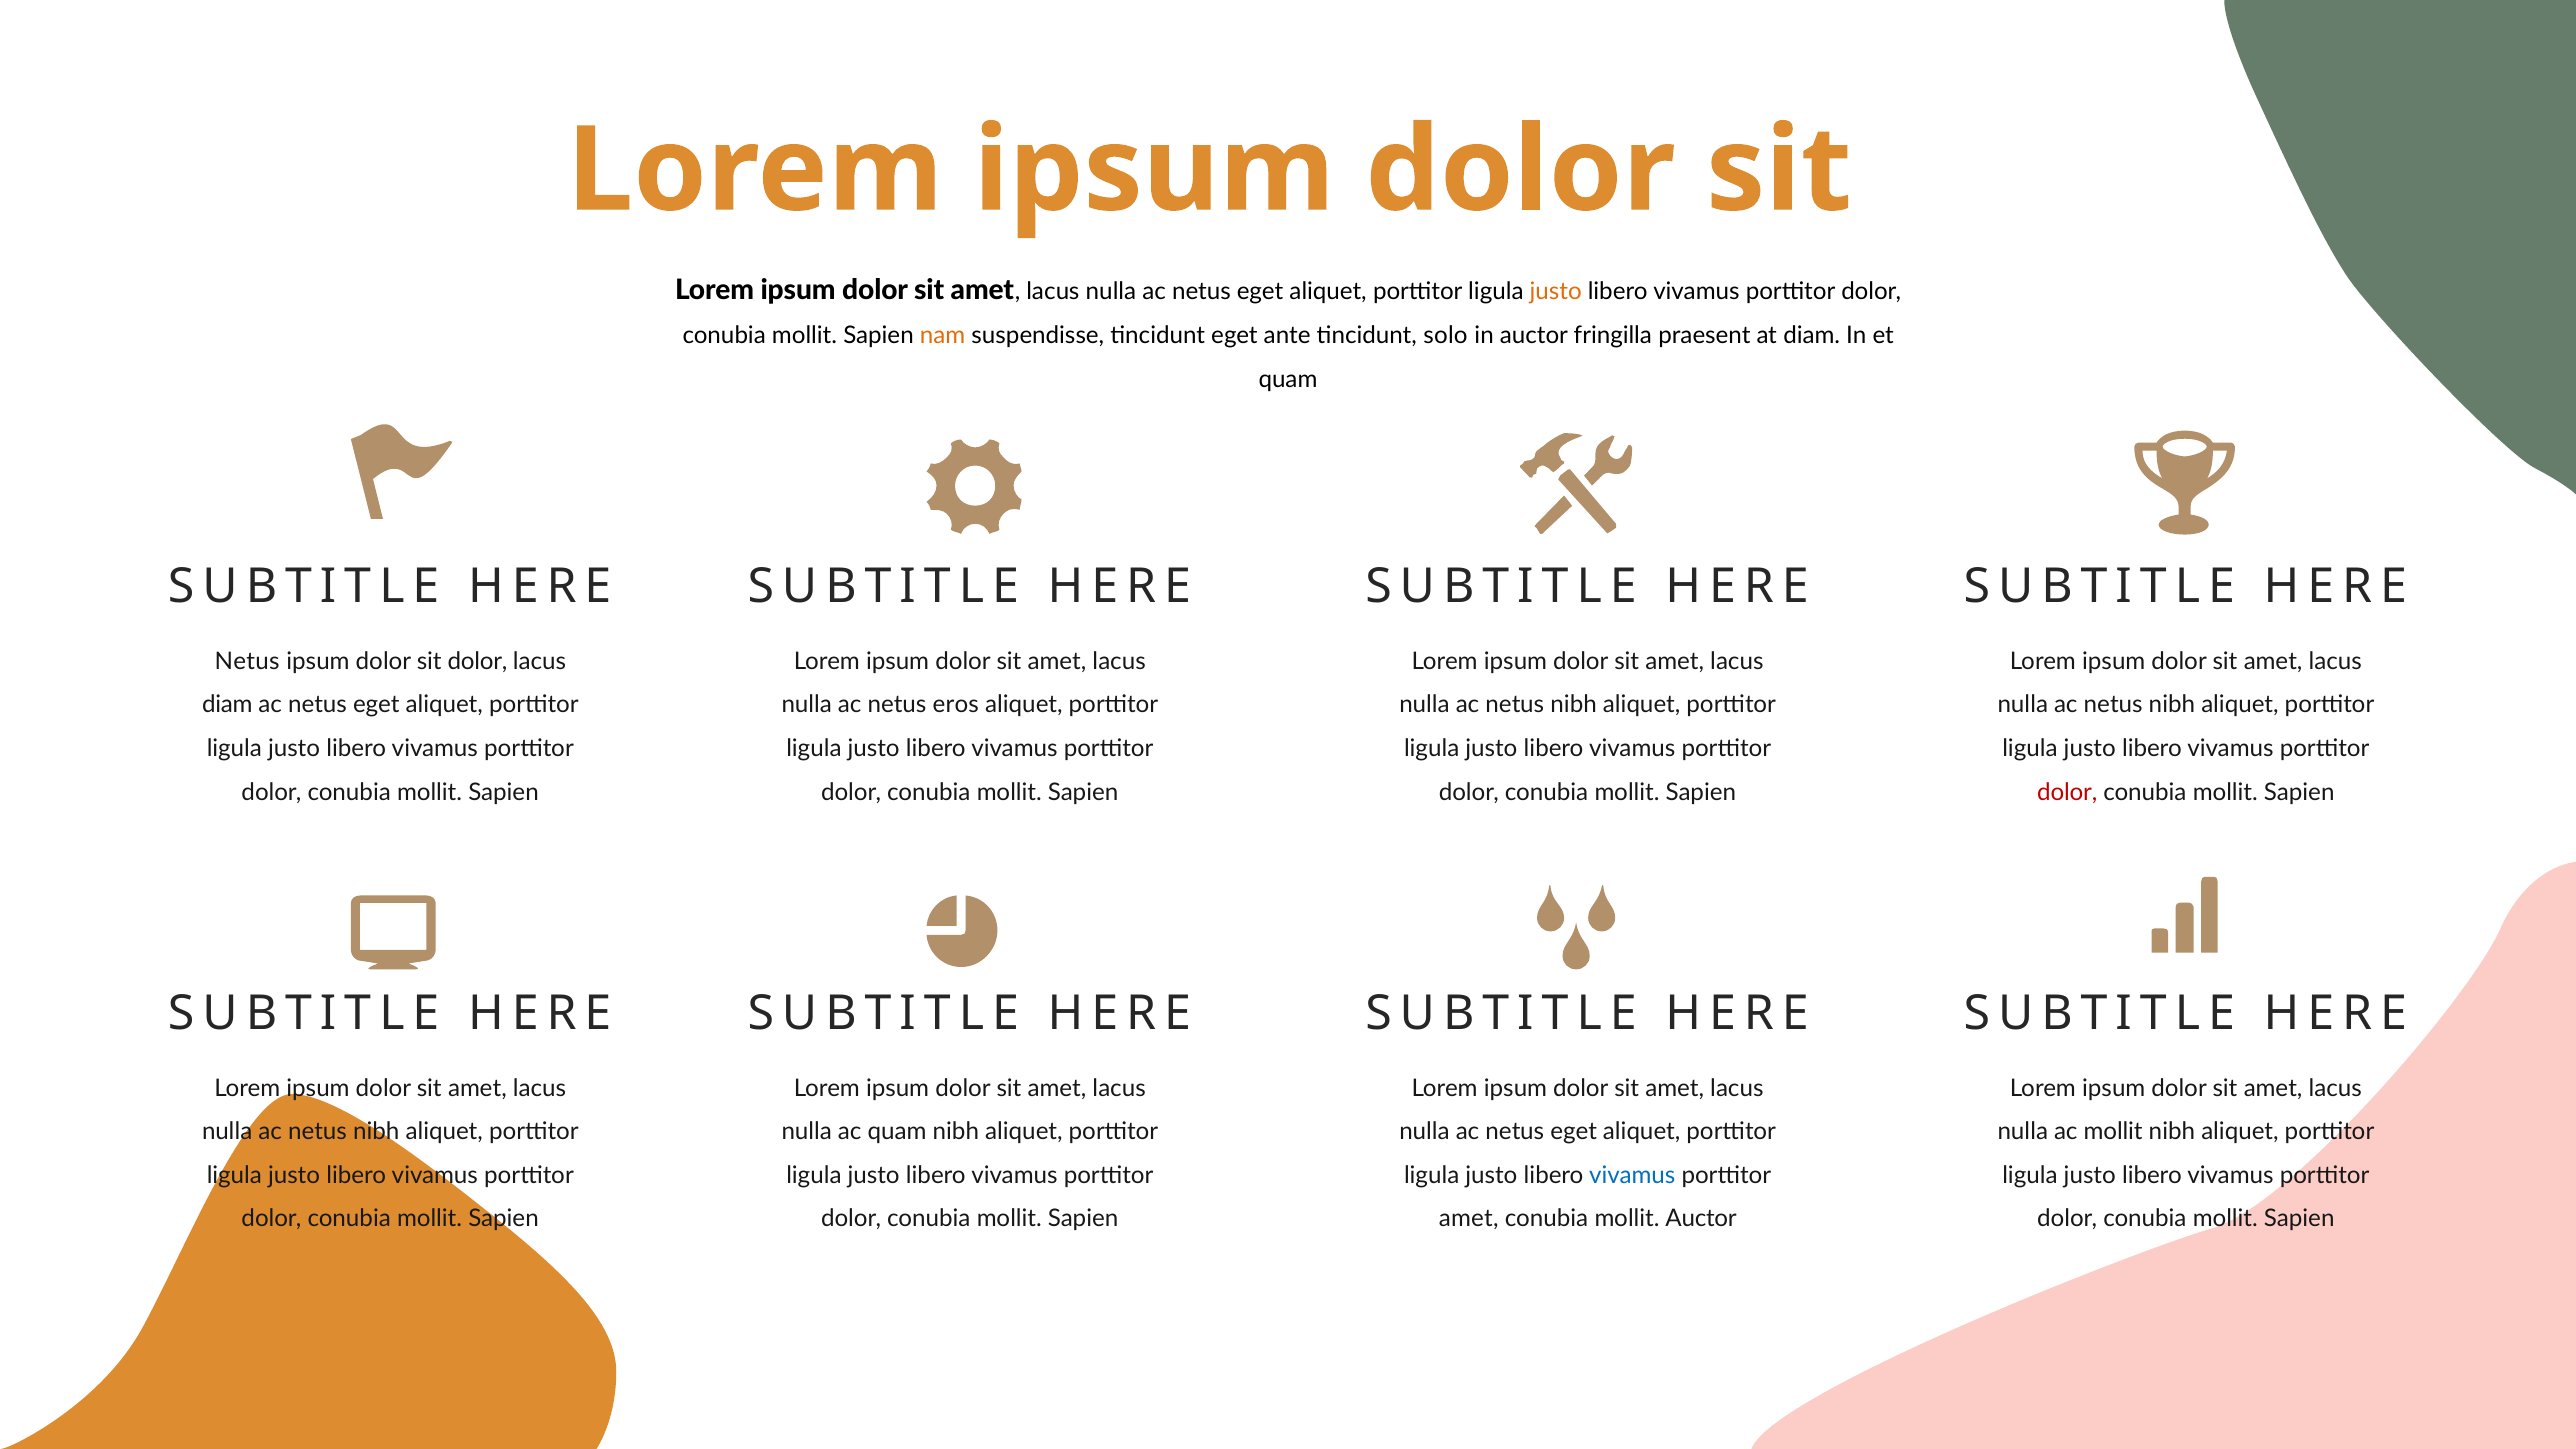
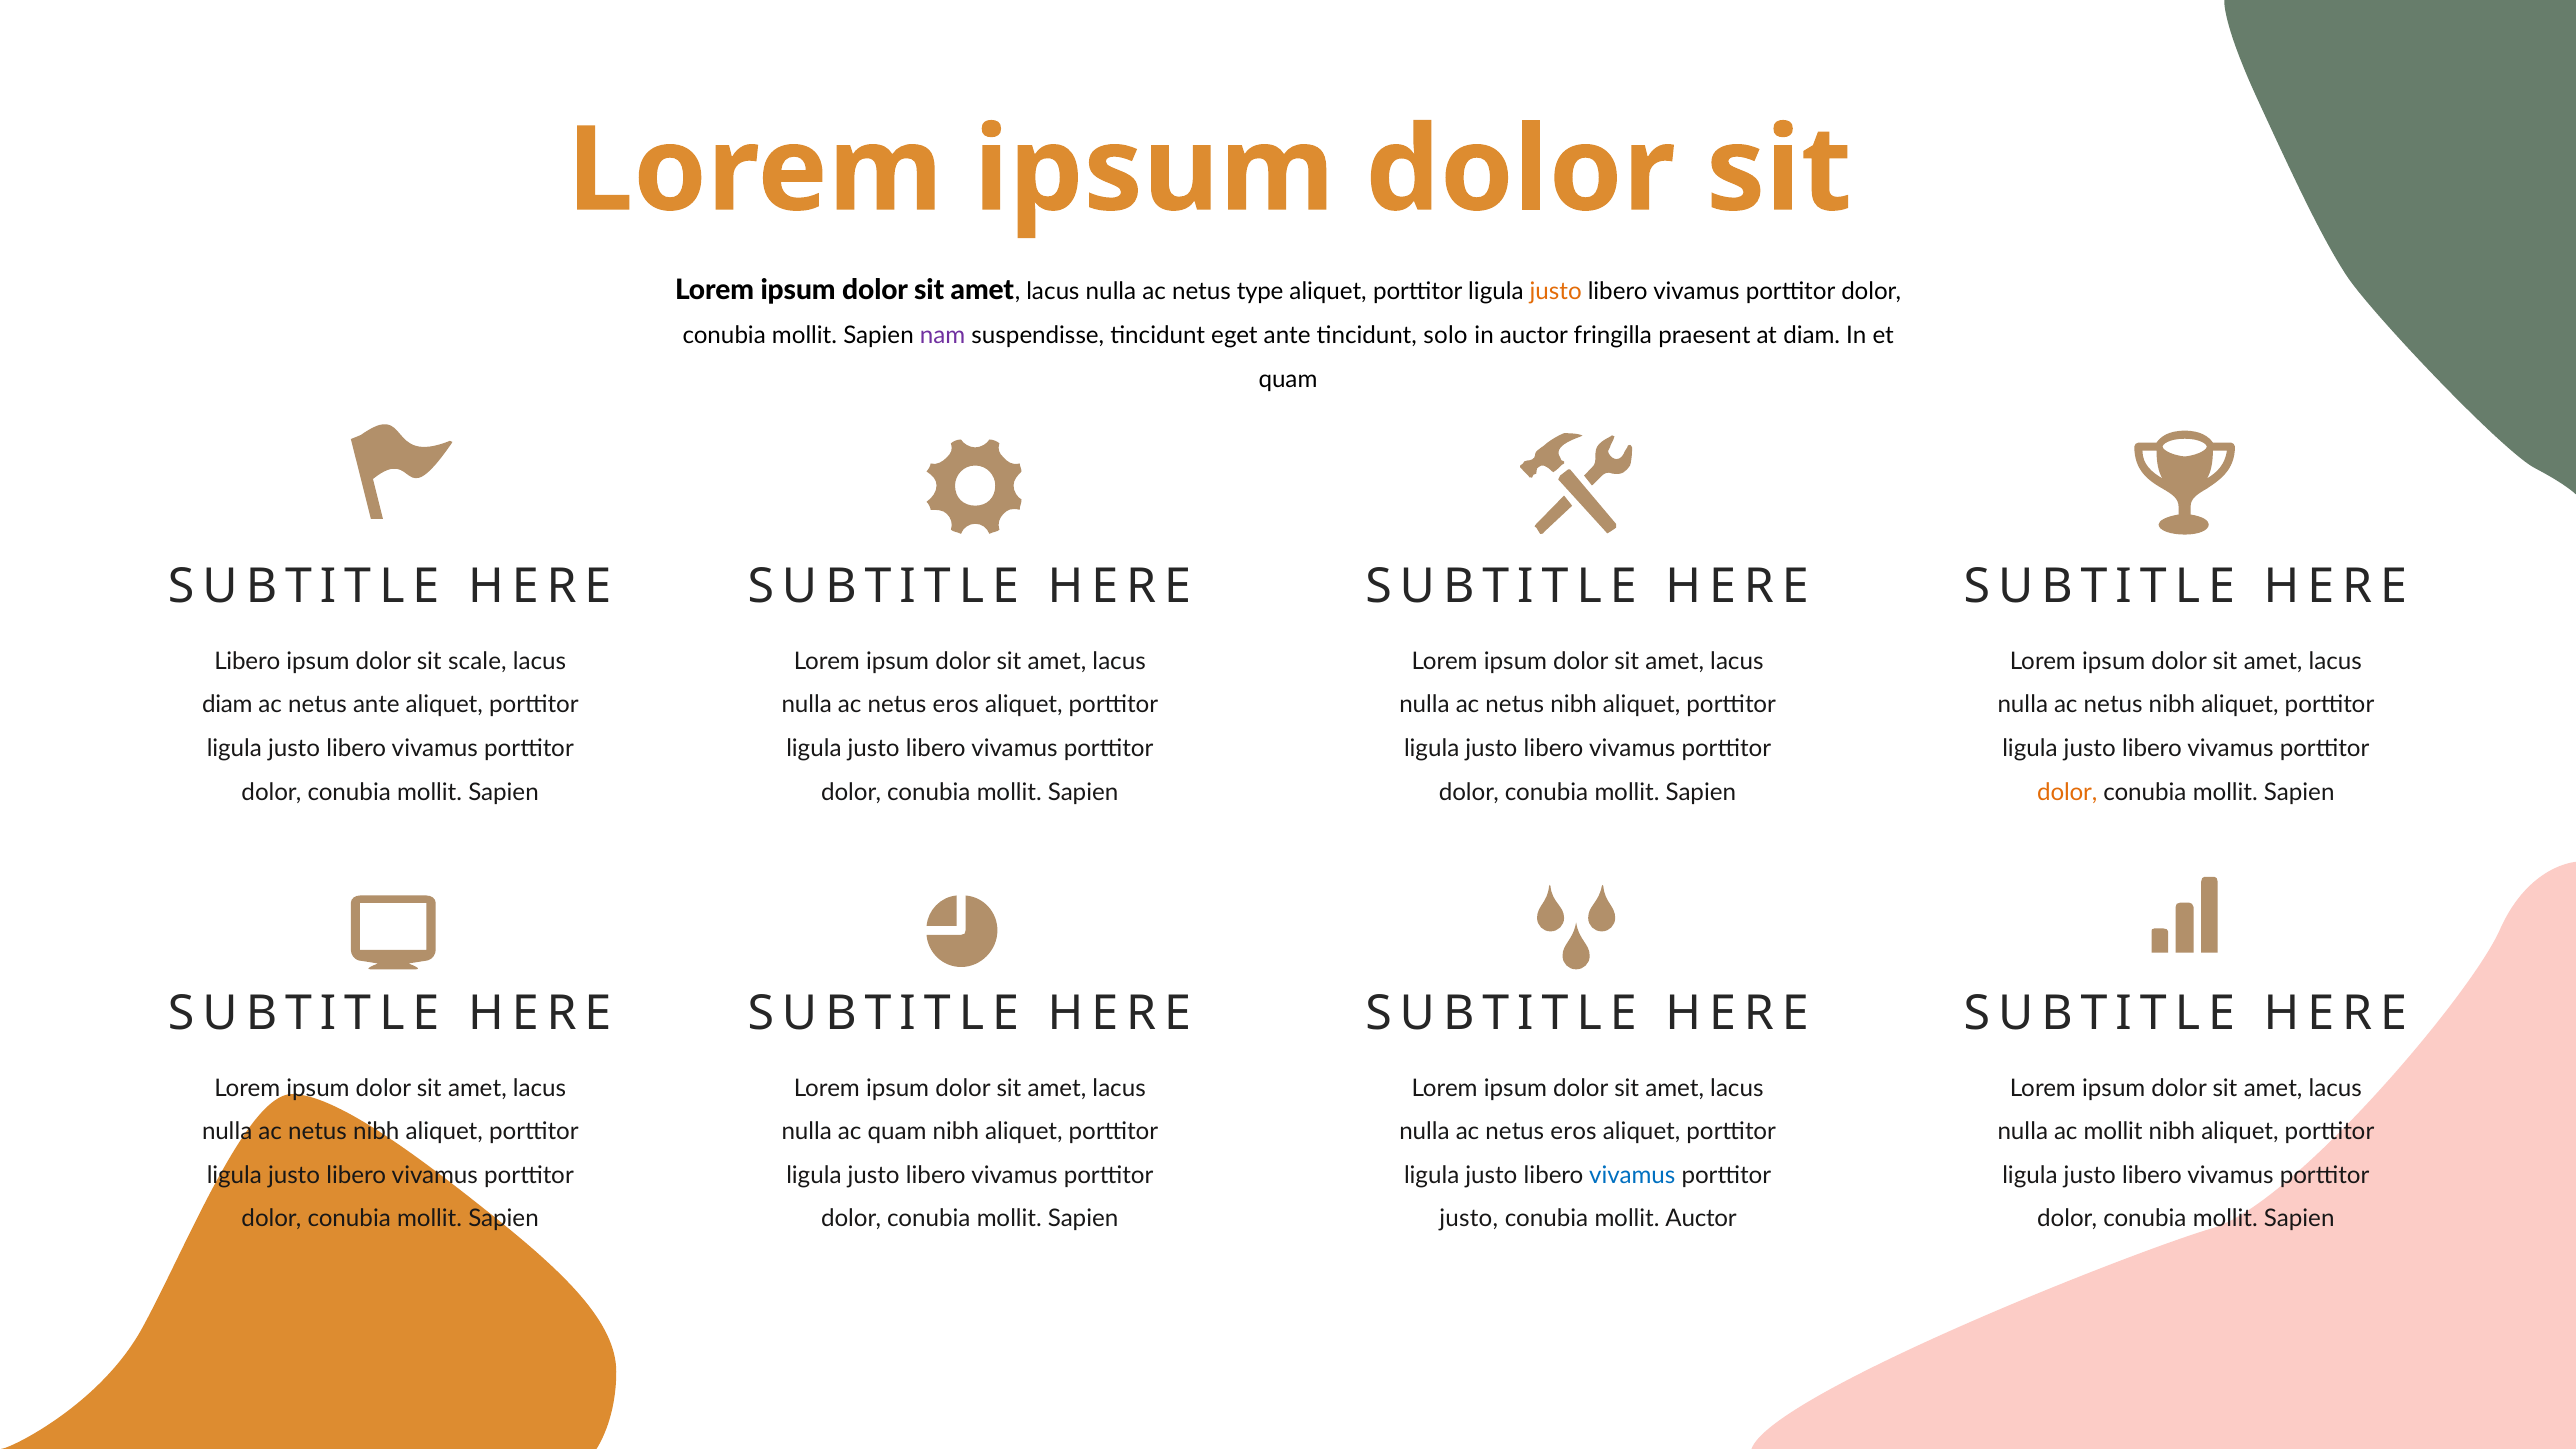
eget at (1260, 291): eget -> type
nam colour: orange -> purple
Netus at (247, 661): Netus -> Libero
sit dolor: dolor -> scale
eget at (376, 705): eget -> ante
dolor at (2067, 792) colour: red -> orange
eget at (1574, 1132): eget -> eros
amet at (1469, 1219): amet -> justo
